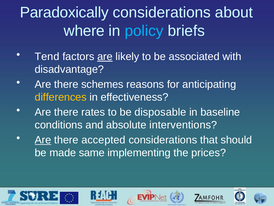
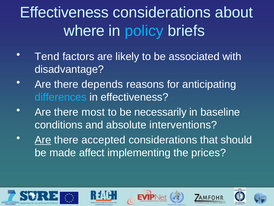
Paradoxically at (64, 13): Paradoxically -> Effectiveness
are at (105, 56) underline: present -> none
schemes: schemes -> depends
differences colour: yellow -> light blue
rates: rates -> most
disposable: disposable -> necessarily
same: same -> affect
